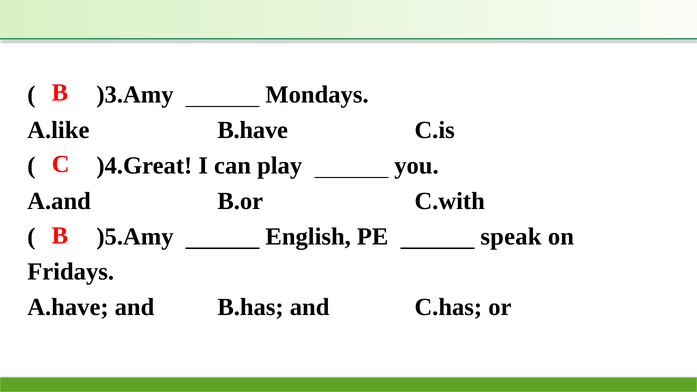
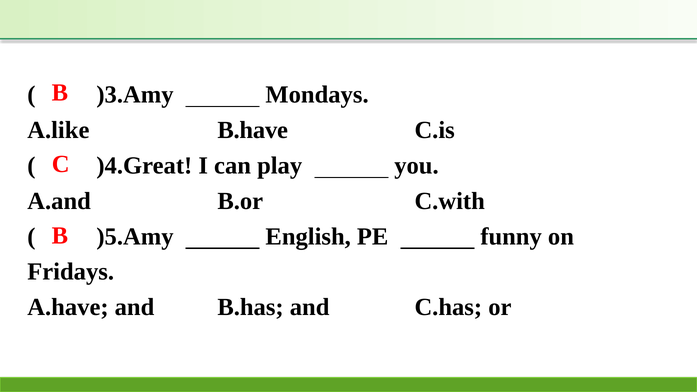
speak: speak -> funny
